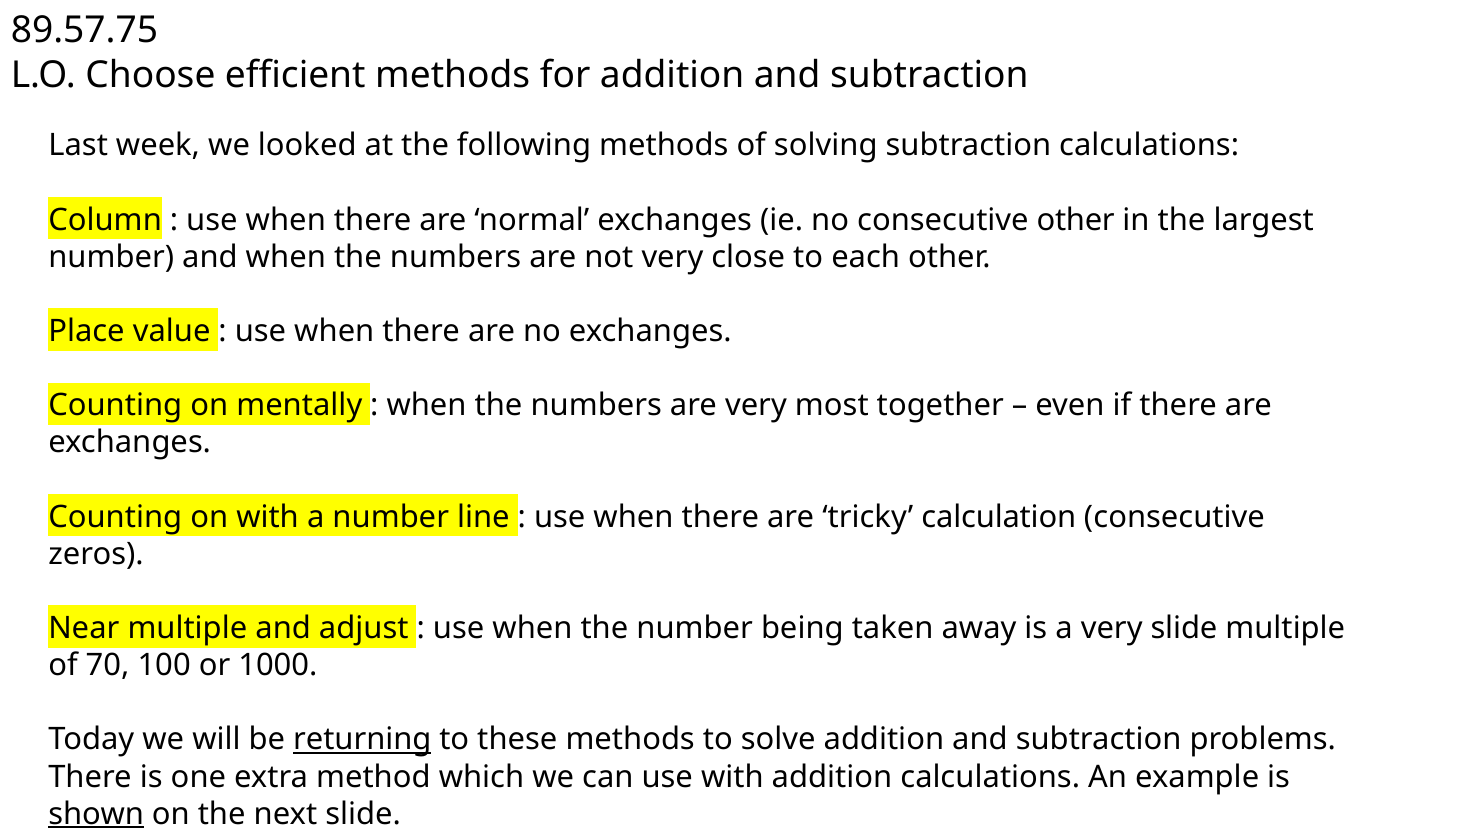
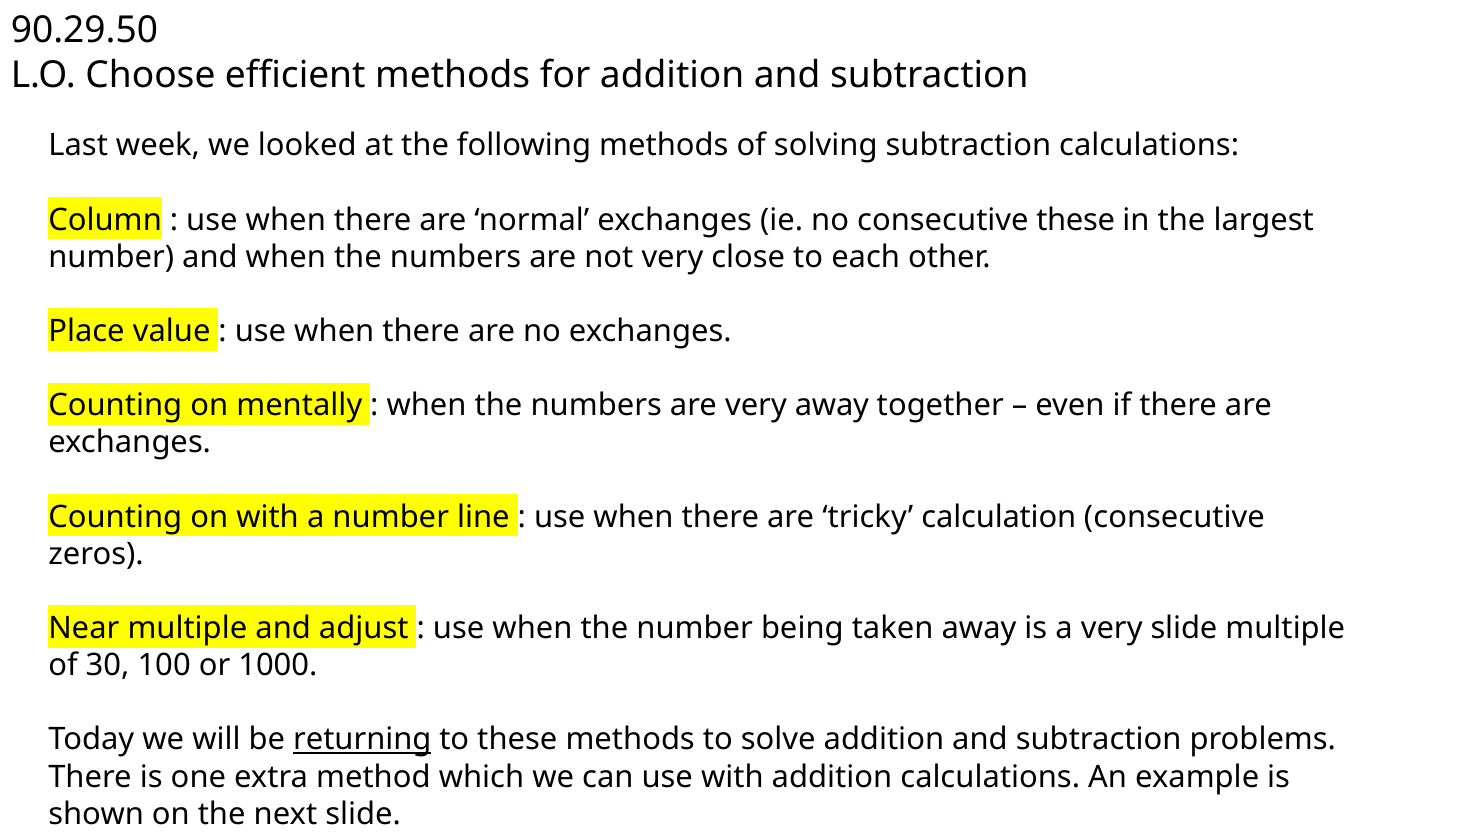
89.57.75: 89.57.75 -> 90.29.50
consecutive other: other -> these
very most: most -> away
70: 70 -> 30
shown underline: present -> none
